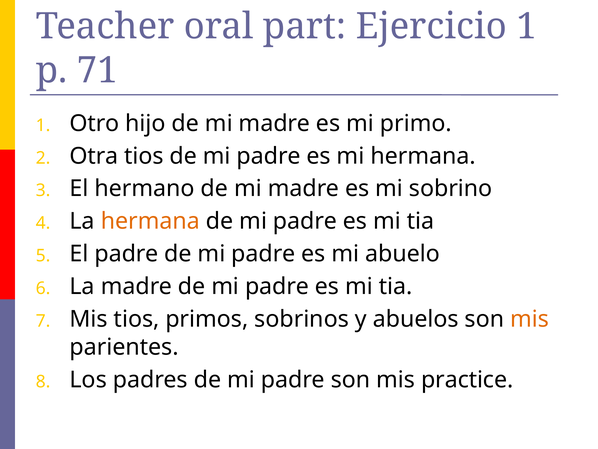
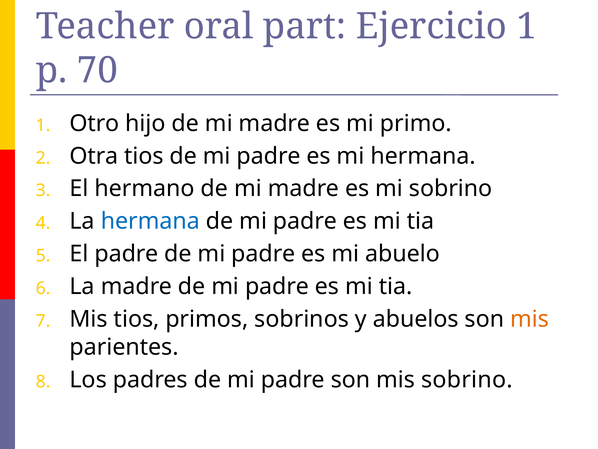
71: 71 -> 70
hermana at (150, 221) colour: orange -> blue
mis practice: practice -> sobrino
